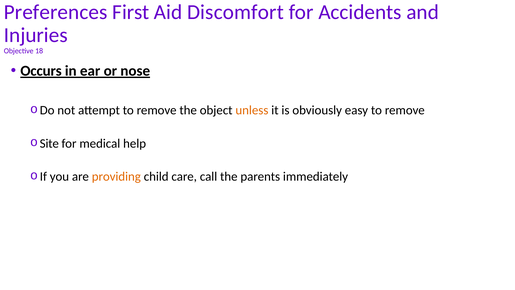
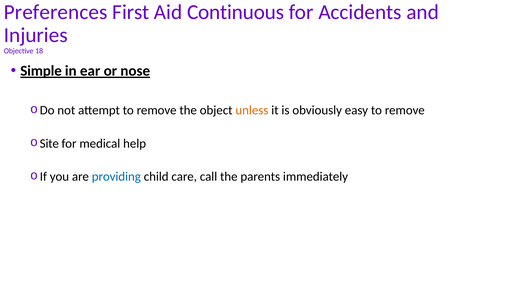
Discomfort: Discomfort -> Continuous
Occurs: Occurs -> Simple
providing colour: orange -> blue
